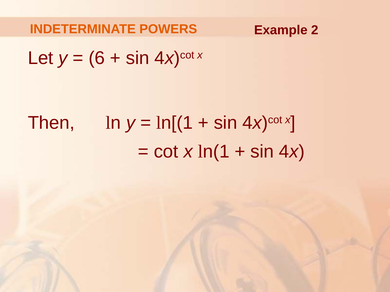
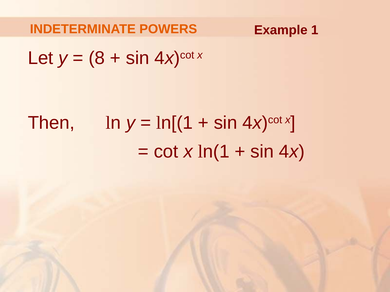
2: 2 -> 1
6: 6 -> 8
